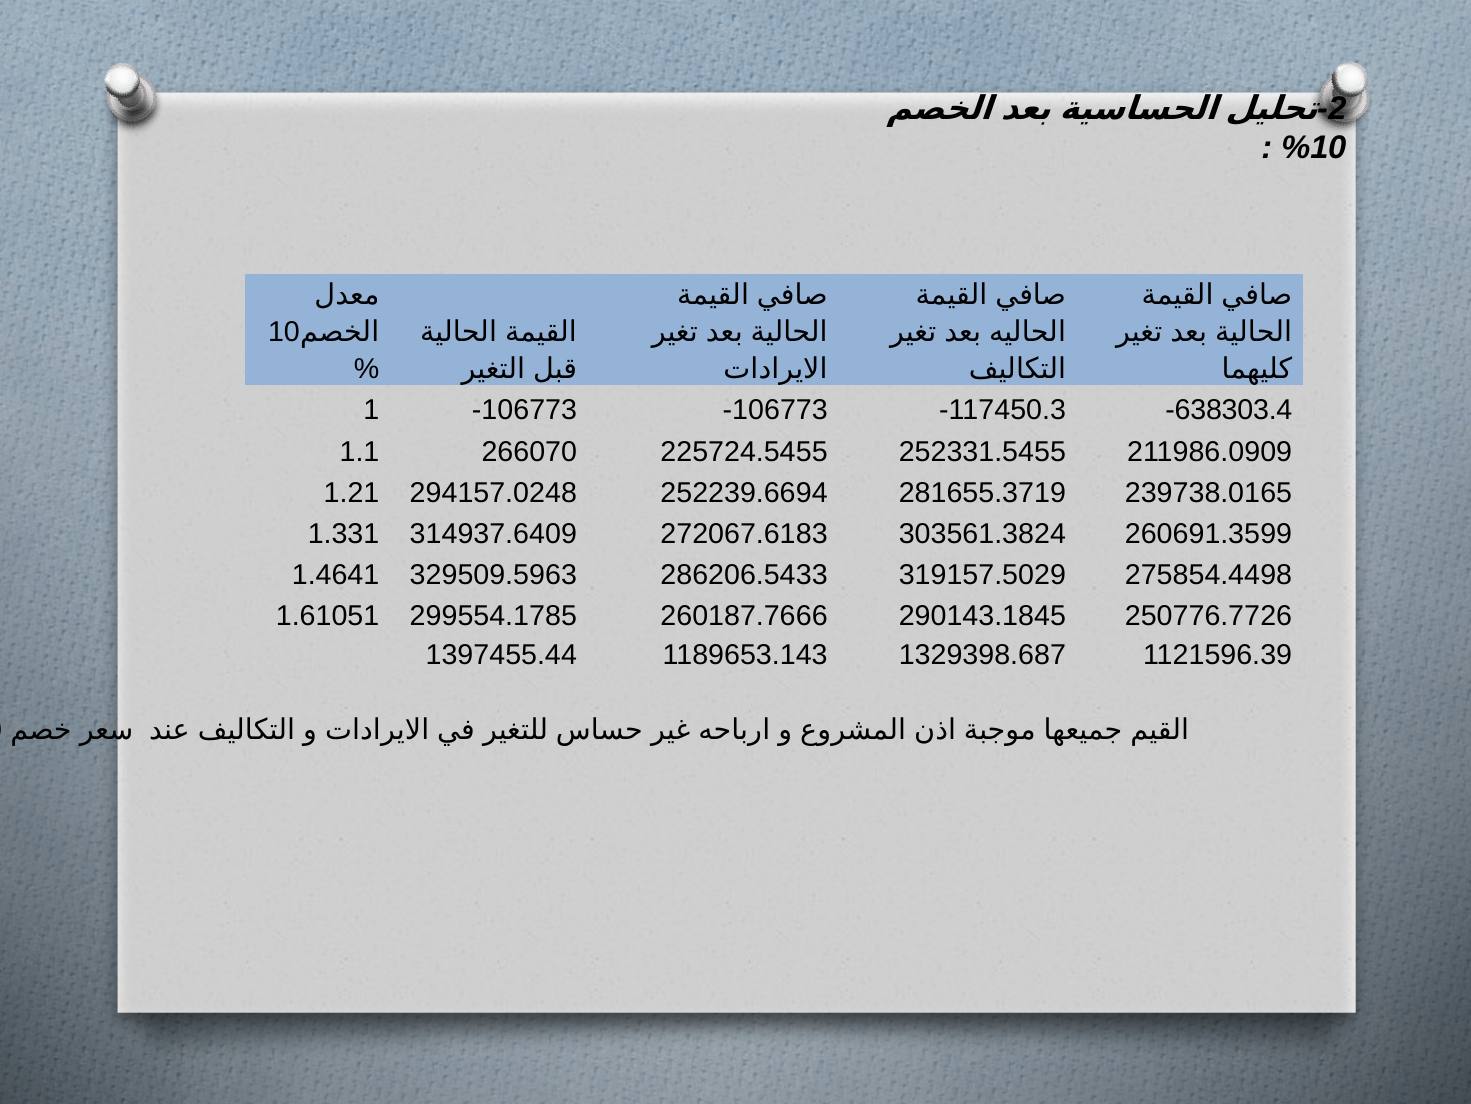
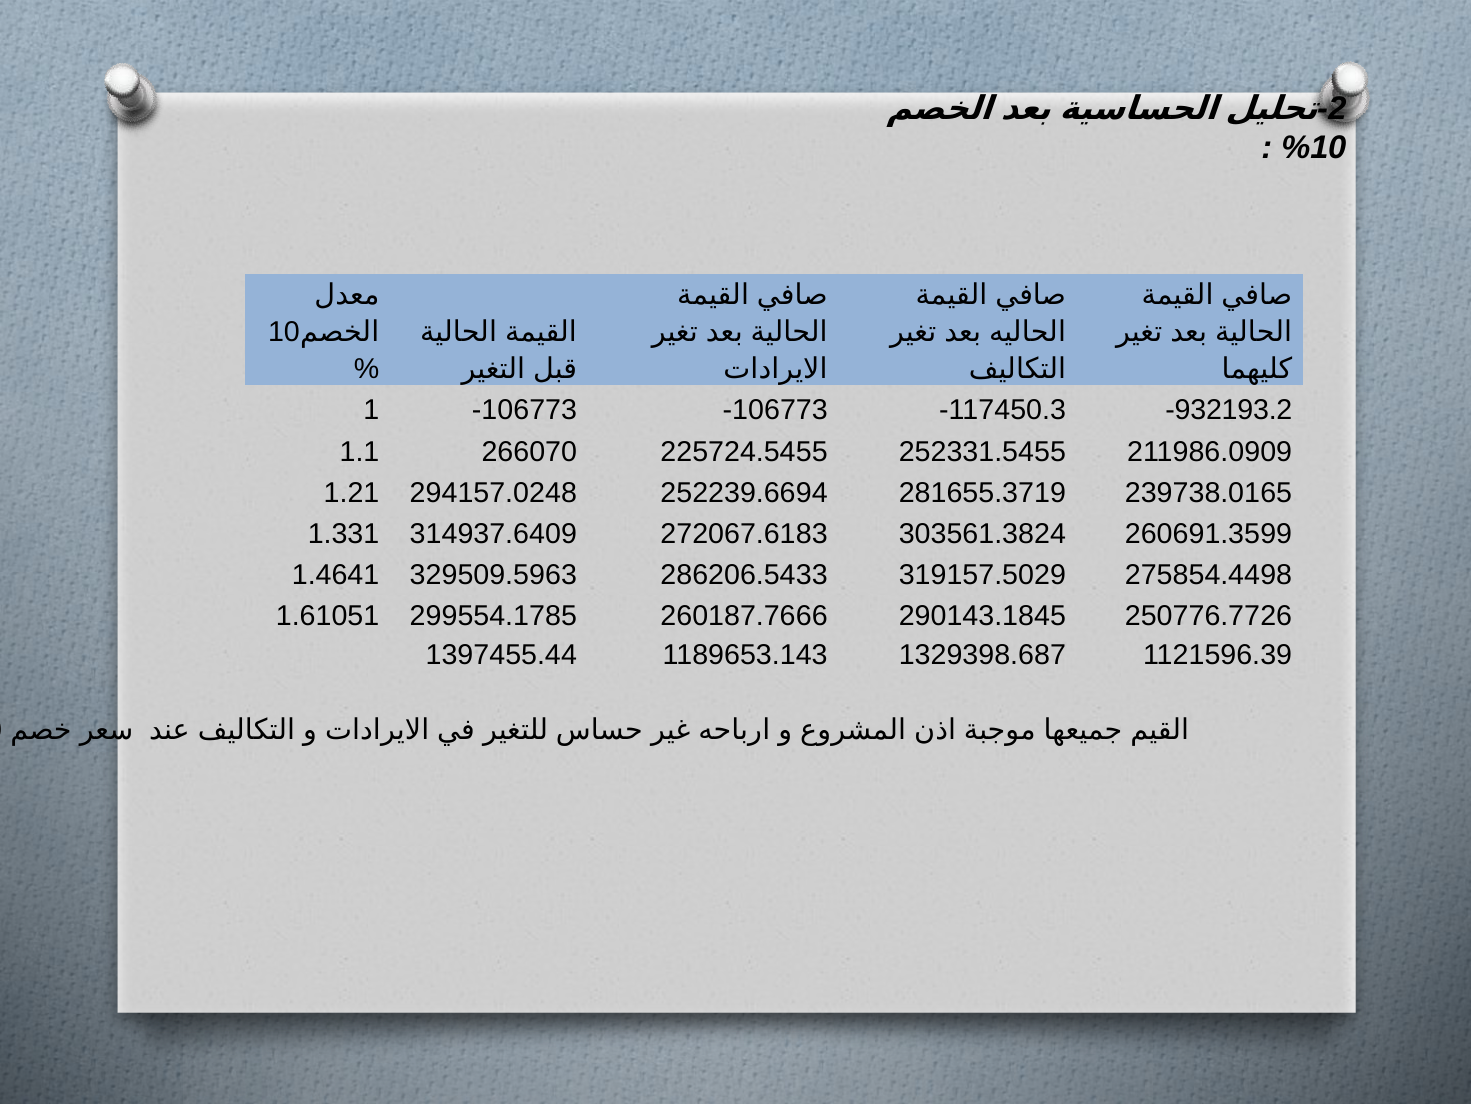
-638303.4: -638303.4 -> -932193.2
